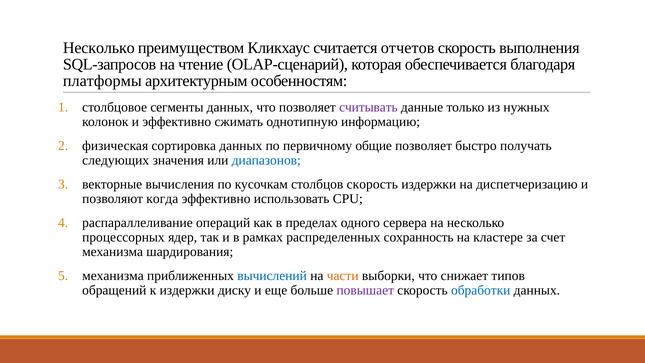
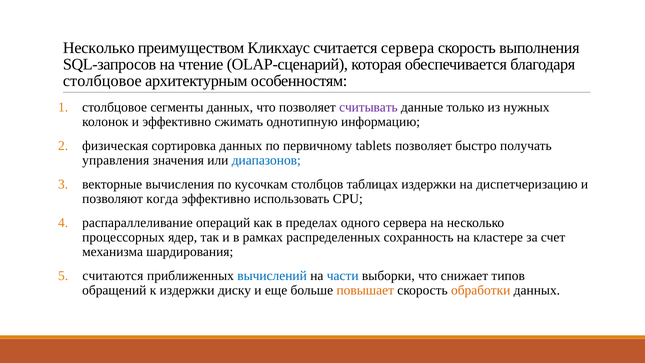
считается отчетов: отчетов -> сервера
платформы at (102, 81): платформы -> столбцовое
общие: общие -> tablets
следующих: следующих -> управления
столбцов скорость: скорость -> таблицах
механизма at (113, 275): механизма -> считаются
части colour: orange -> blue
повышает colour: purple -> orange
обработки colour: blue -> orange
